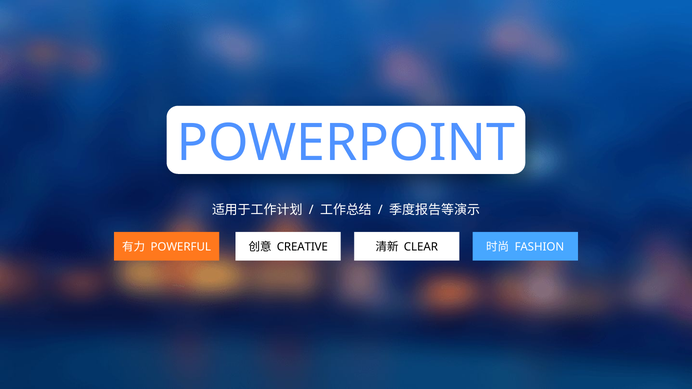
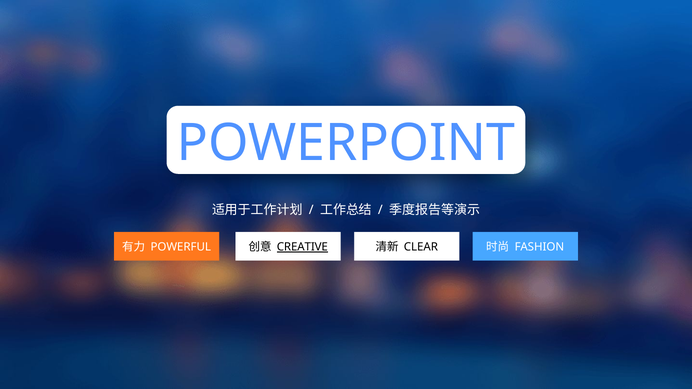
CREATIVE underline: none -> present
